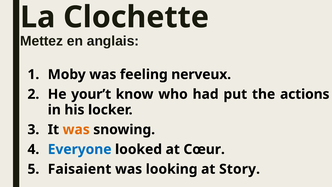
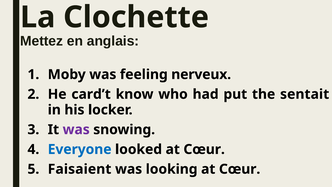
your’t: your’t -> card’t
actions: actions -> sentait
was at (76, 129) colour: orange -> purple
looking at Story: Story -> Cœur
